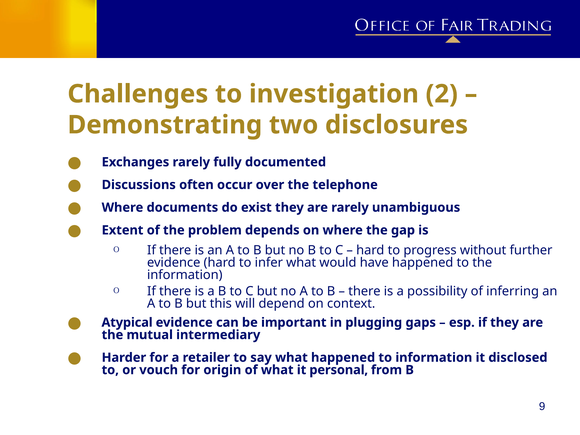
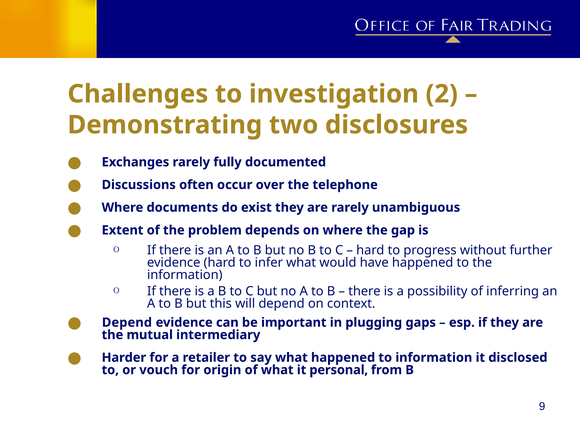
Atypical at (127, 322): Atypical -> Depend
